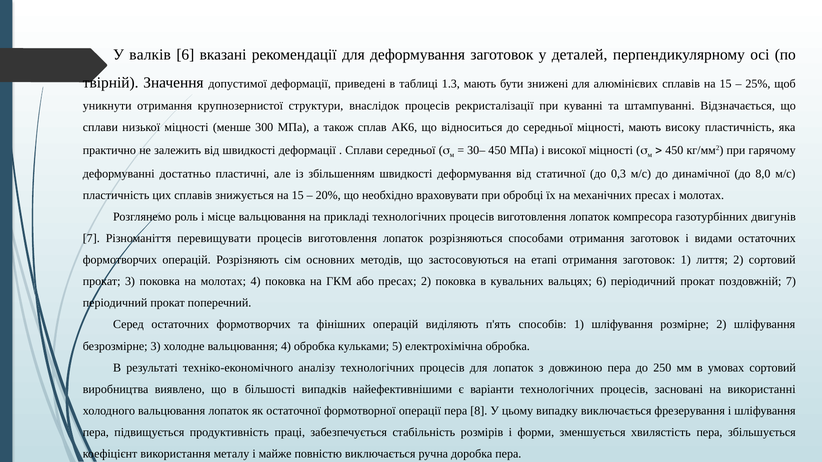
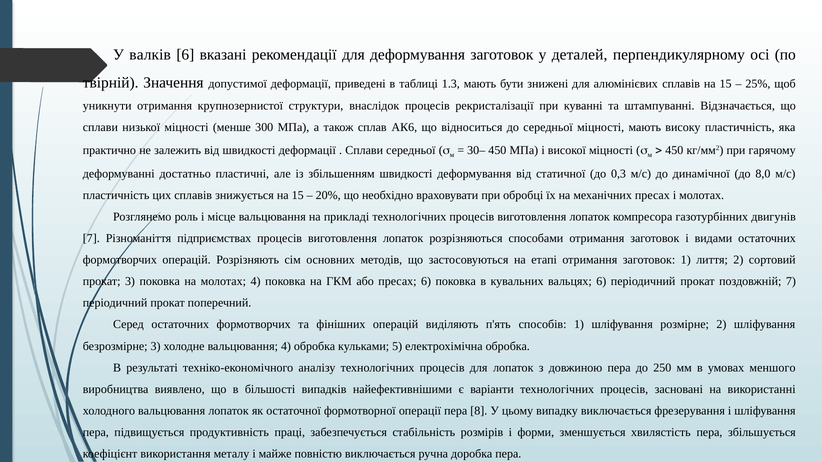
перевищувати: перевищувати -> підприємствах
пресах 2: 2 -> 6
умовах сортовий: сортовий -> меншого
